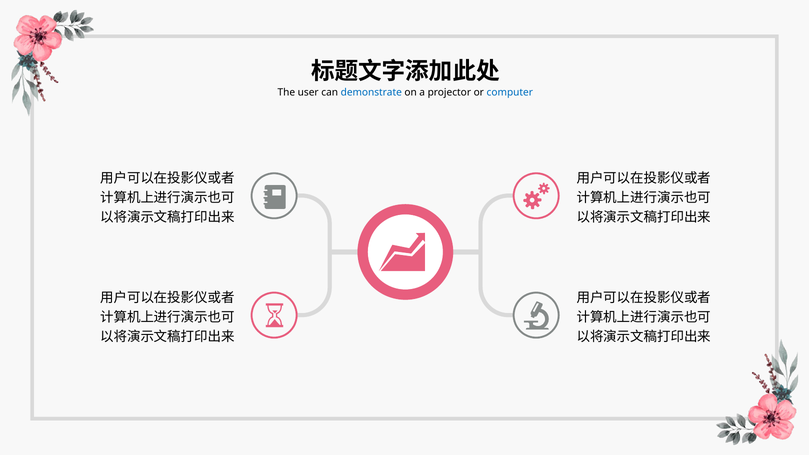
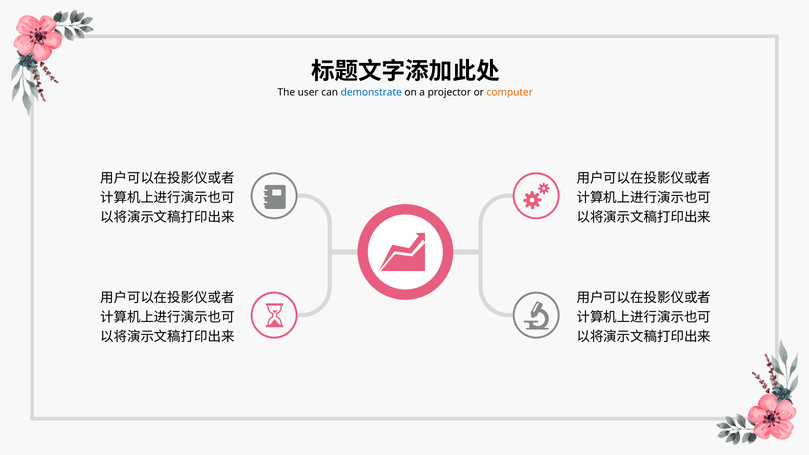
computer colour: blue -> orange
